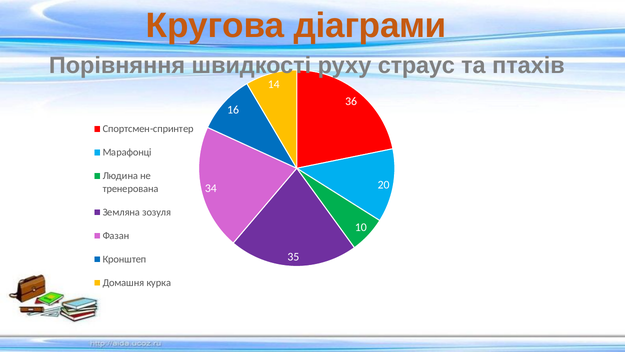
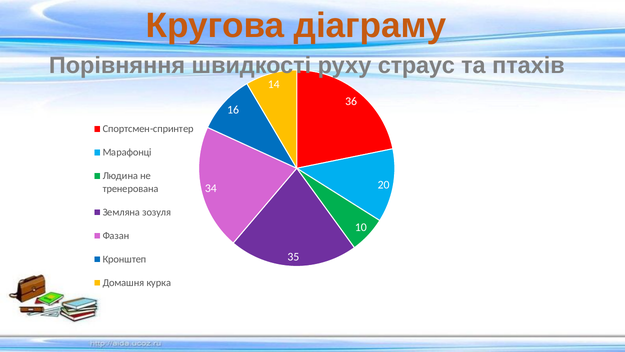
діаграми: діаграми -> діаграму
